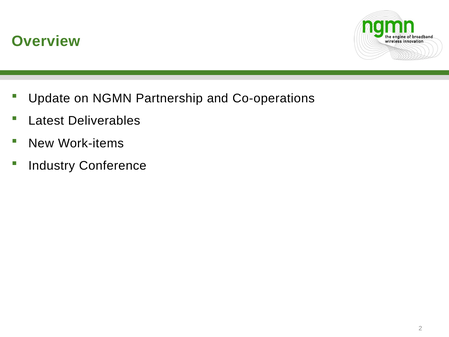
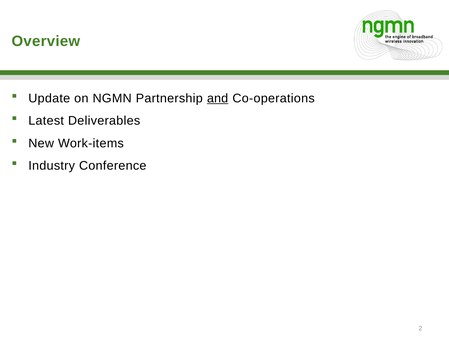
and underline: none -> present
